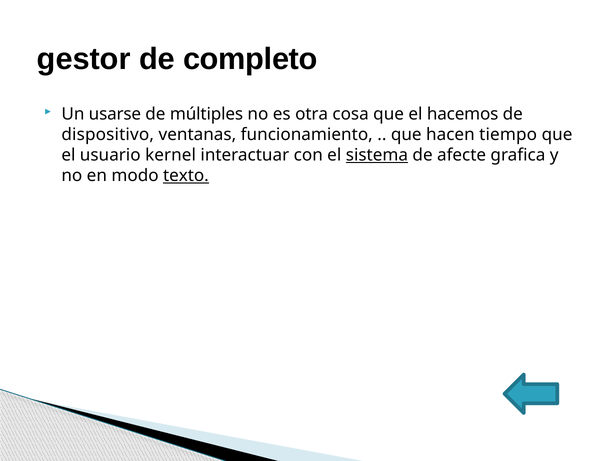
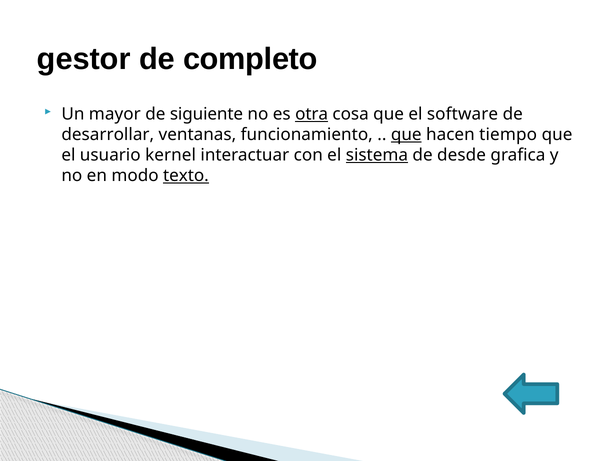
usarse: usarse -> mayor
múltiples: múltiples -> siguiente
otra underline: none -> present
hacemos: hacemos -> software
dispositivo: dispositivo -> desarrollar
que at (406, 135) underline: none -> present
afecte: afecte -> desde
